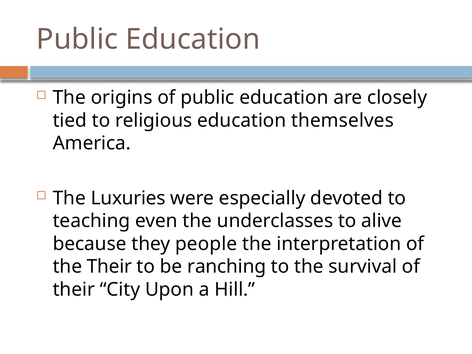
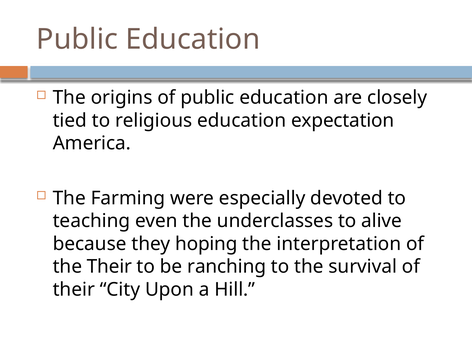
themselves: themselves -> expectation
Luxuries: Luxuries -> Farming
people: people -> hoping
